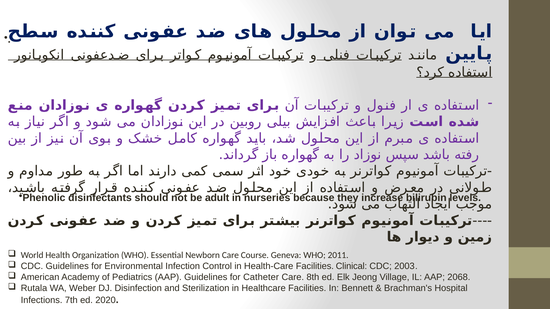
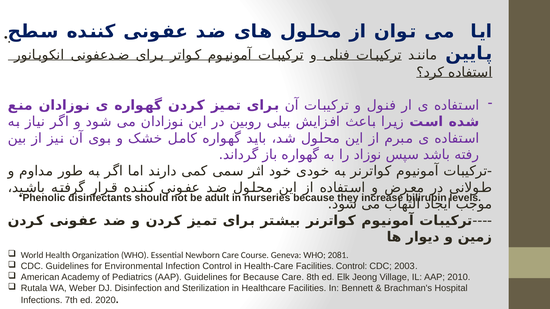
2011: 2011 -> 2081
Facilities Clinical: Clinical -> Control
for Catheter: Catheter -> Because
2068: 2068 -> 2010
